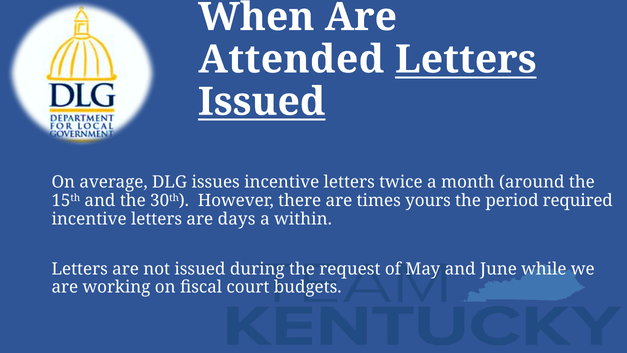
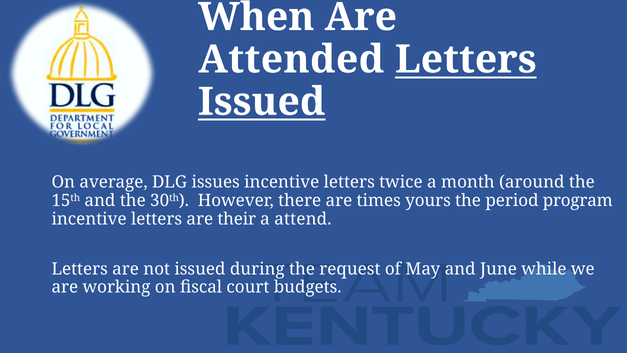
required: required -> program
days: days -> their
within: within -> attend
